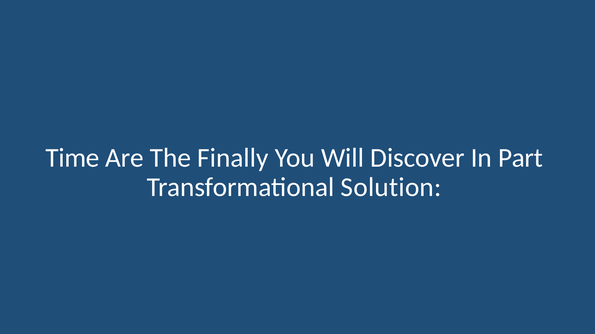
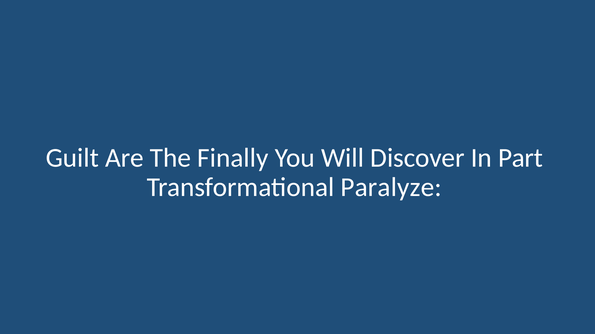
Time: Time -> Guilt
Solution: Solution -> Paralyze
